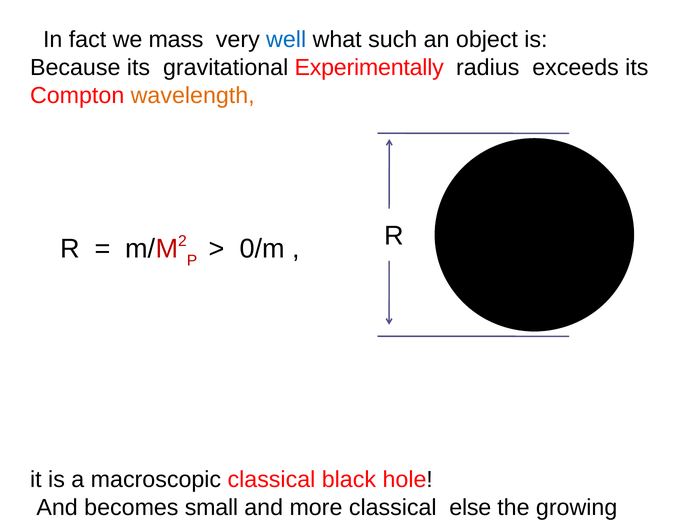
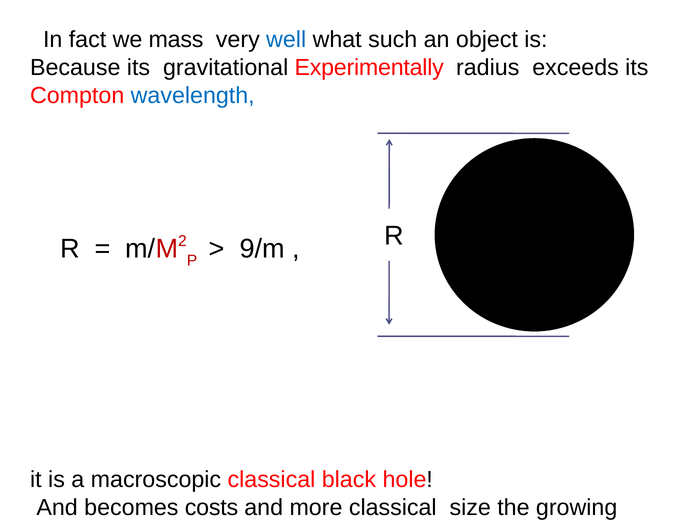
wavelength colour: orange -> blue
0/m: 0/m -> 9/m
small: small -> costs
else: else -> size
